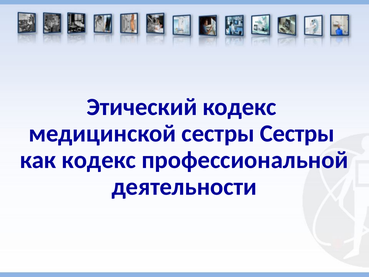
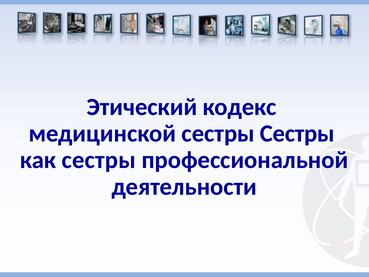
как кодекс: кодекс -> сестры
